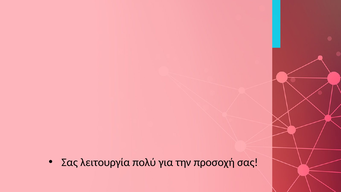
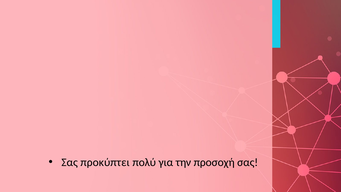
λειτουργία: λειτουργία -> προκύπτει
